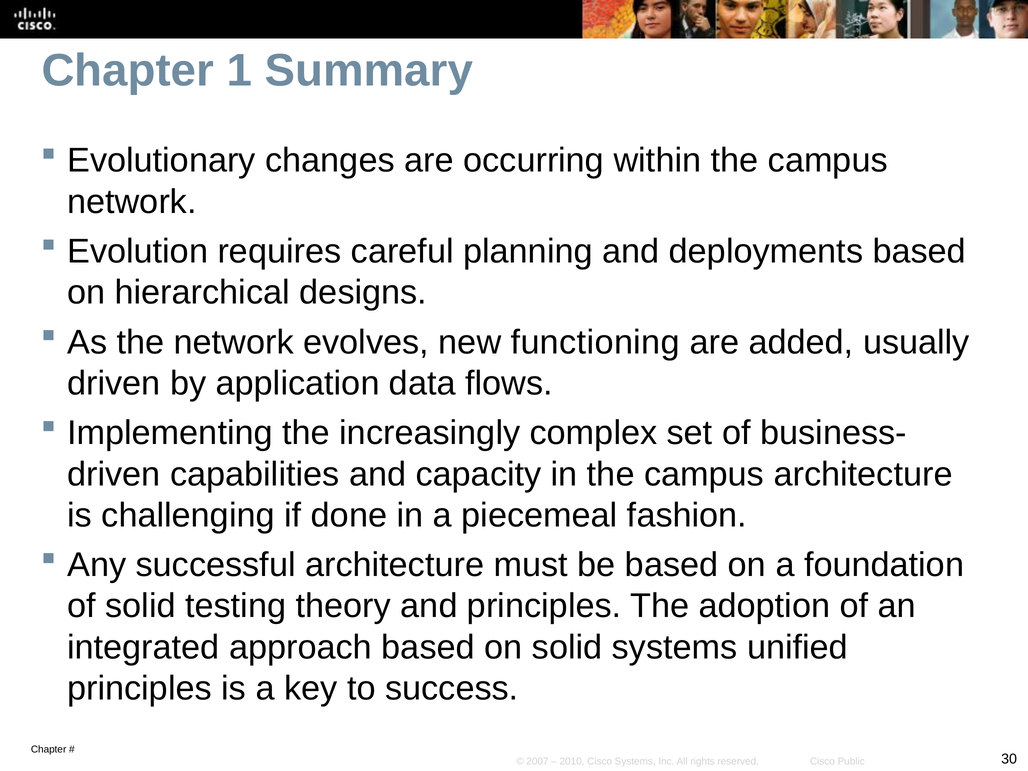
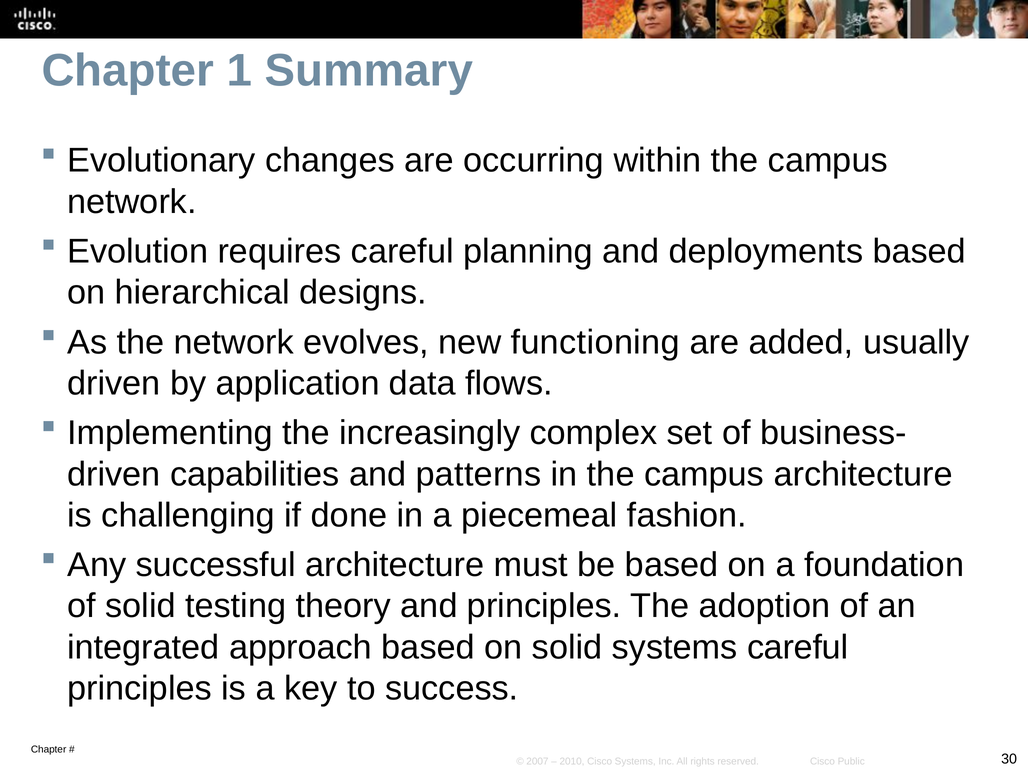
capacity: capacity -> patterns
systems unified: unified -> careful
